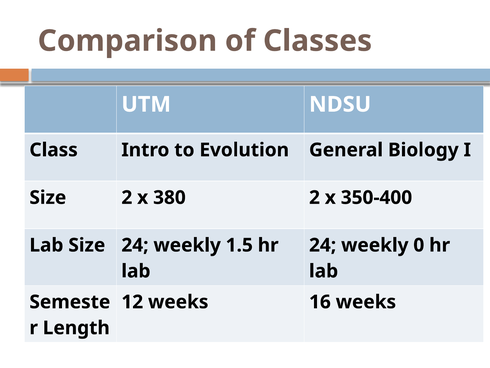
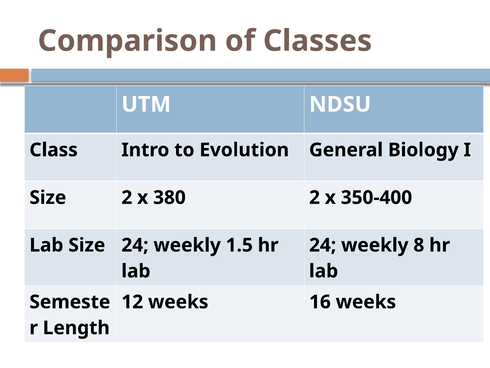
0: 0 -> 8
